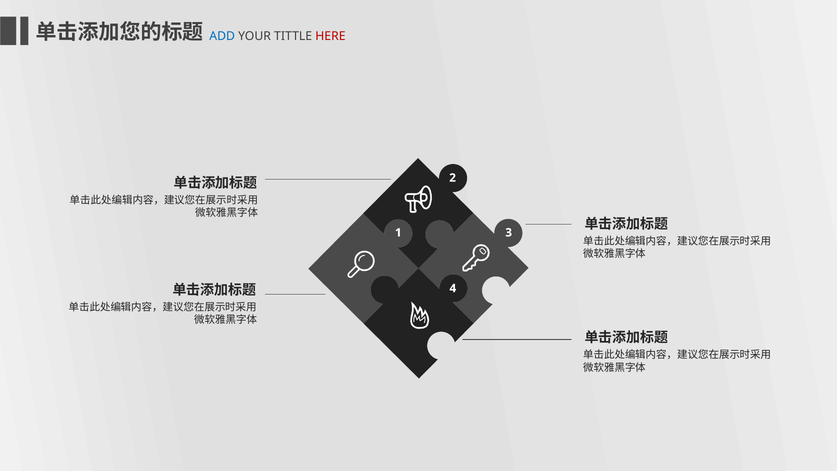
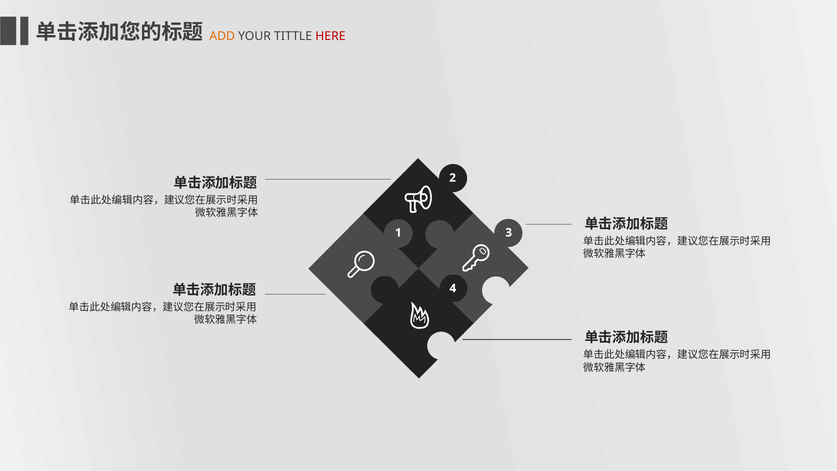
ADD colour: blue -> orange
